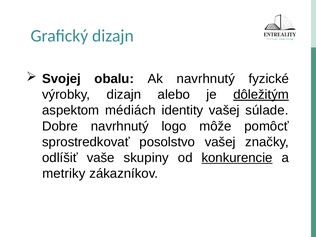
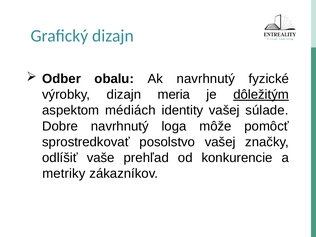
Svojej: Svojej -> Odber
alebo: alebo -> meria
logo: logo -> loga
skupiny: skupiny -> prehľad
konkurencie underline: present -> none
